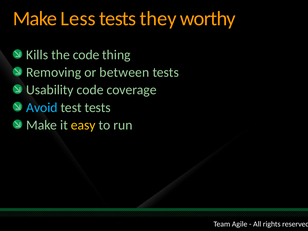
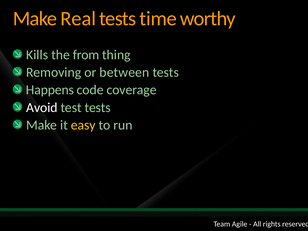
Less: Less -> Real
they: they -> time
the code: code -> from
Usability: Usability -> Happens
Avoid colour: light blue -> white
